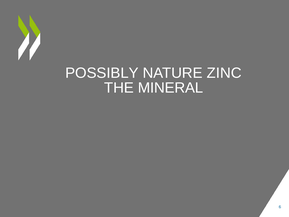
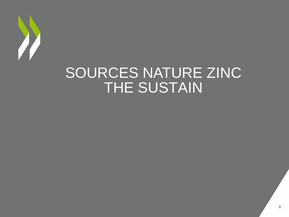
POSSIBLY: POSSIBLY -> SOURCES
MINERAL: MINERAL -> SUSTAIN
